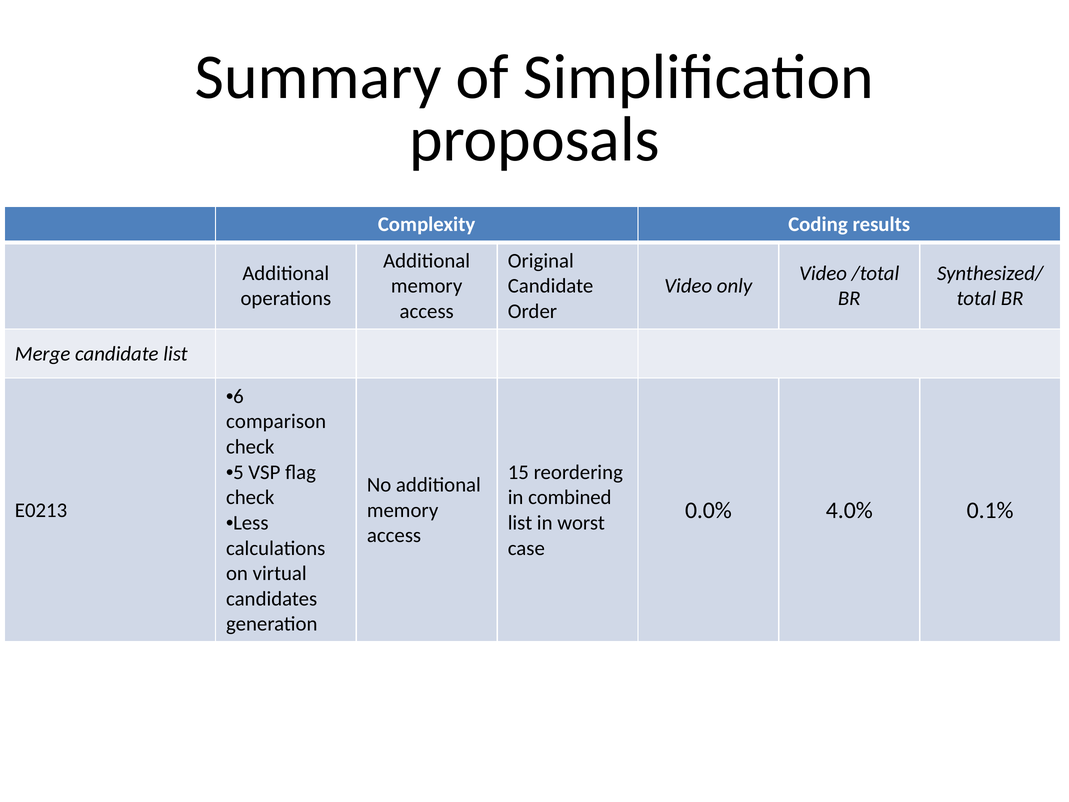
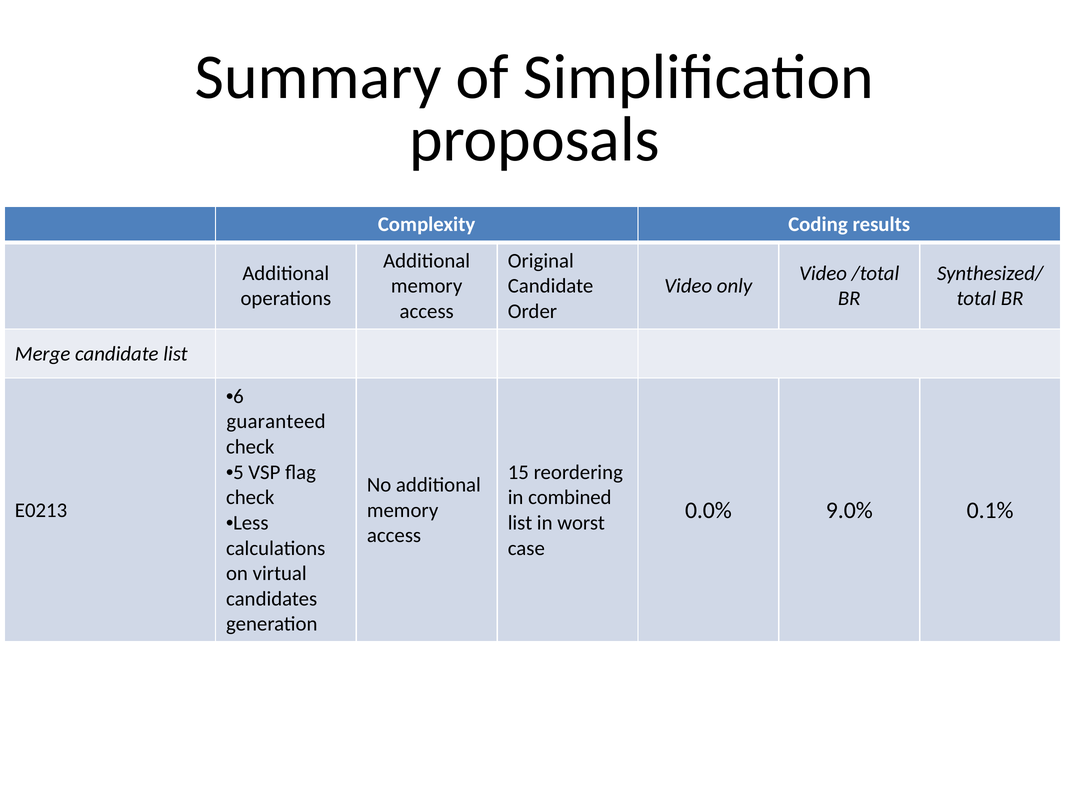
comparison: comparison -> guaranteed
4.0%: 4.0% -> 9.0%
